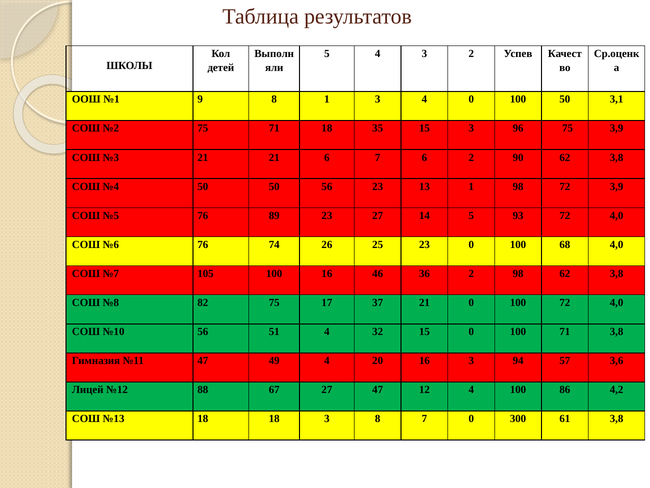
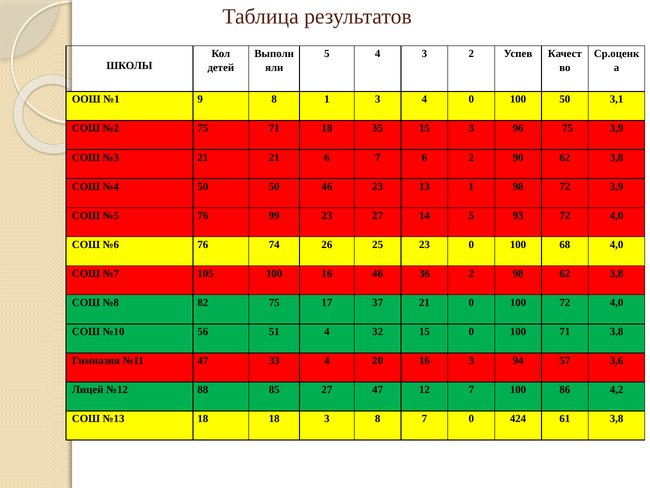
50 56: 56 -> 46
89: 89 -> 99
49: 49 -> 33
67: 67 -> 85
12 4: 4 -> 7
300: 300 -> 424
